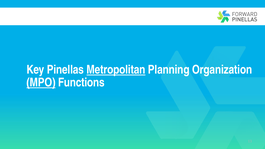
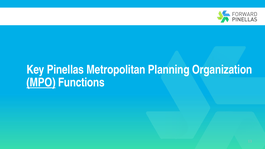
Metropolitan underline: present -> none
